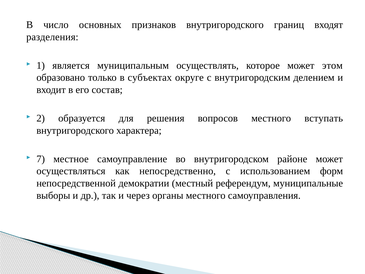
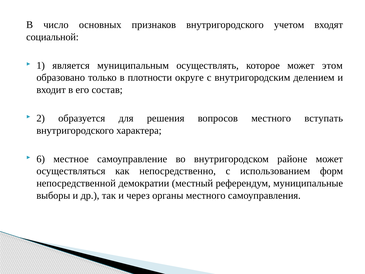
границ: границ -> учетом
разделения: разделения -> социальной
субъектах: субъектах -> плотности
7: 7 -> 6
